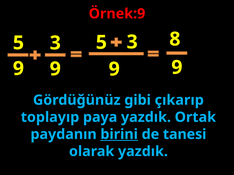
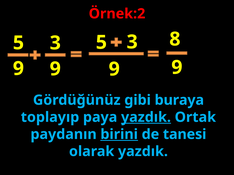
Örnek:9: Örnek:9 -> Örnek:2
çıkarıp: çıkarıp -> buraya
yazdık at (146, 117) underline: none -> present
